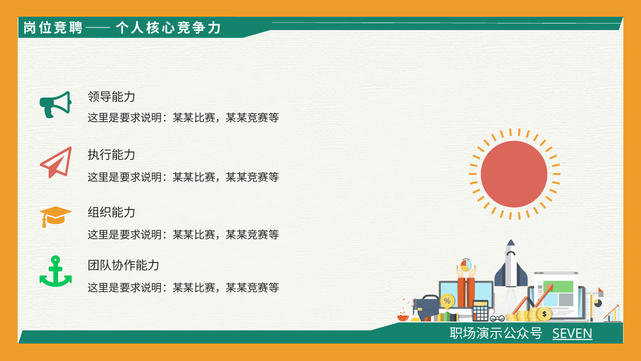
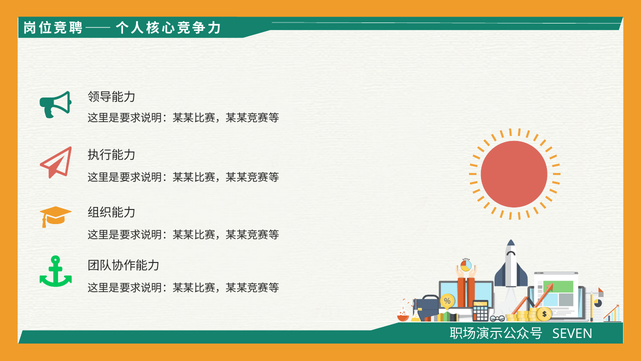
SEVEN underline: present -> none
